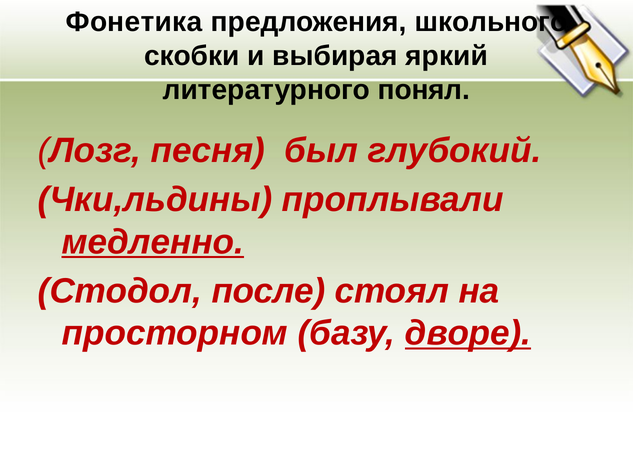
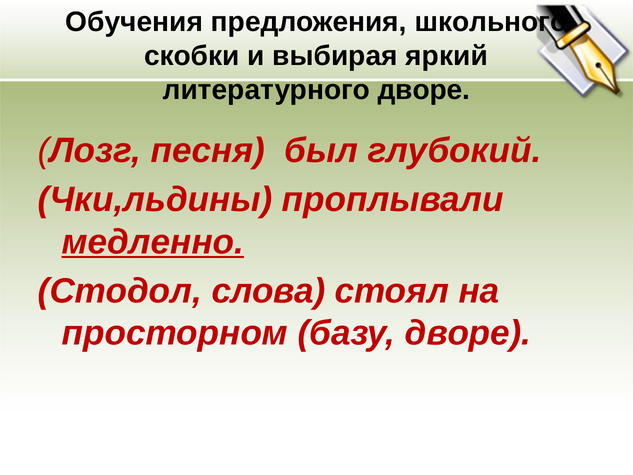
Фонетика: Фонетика -> Обучения
литературного понял: понял -> дворе
после: после -> слова
дворе at (468, 333) underline: present -> none
